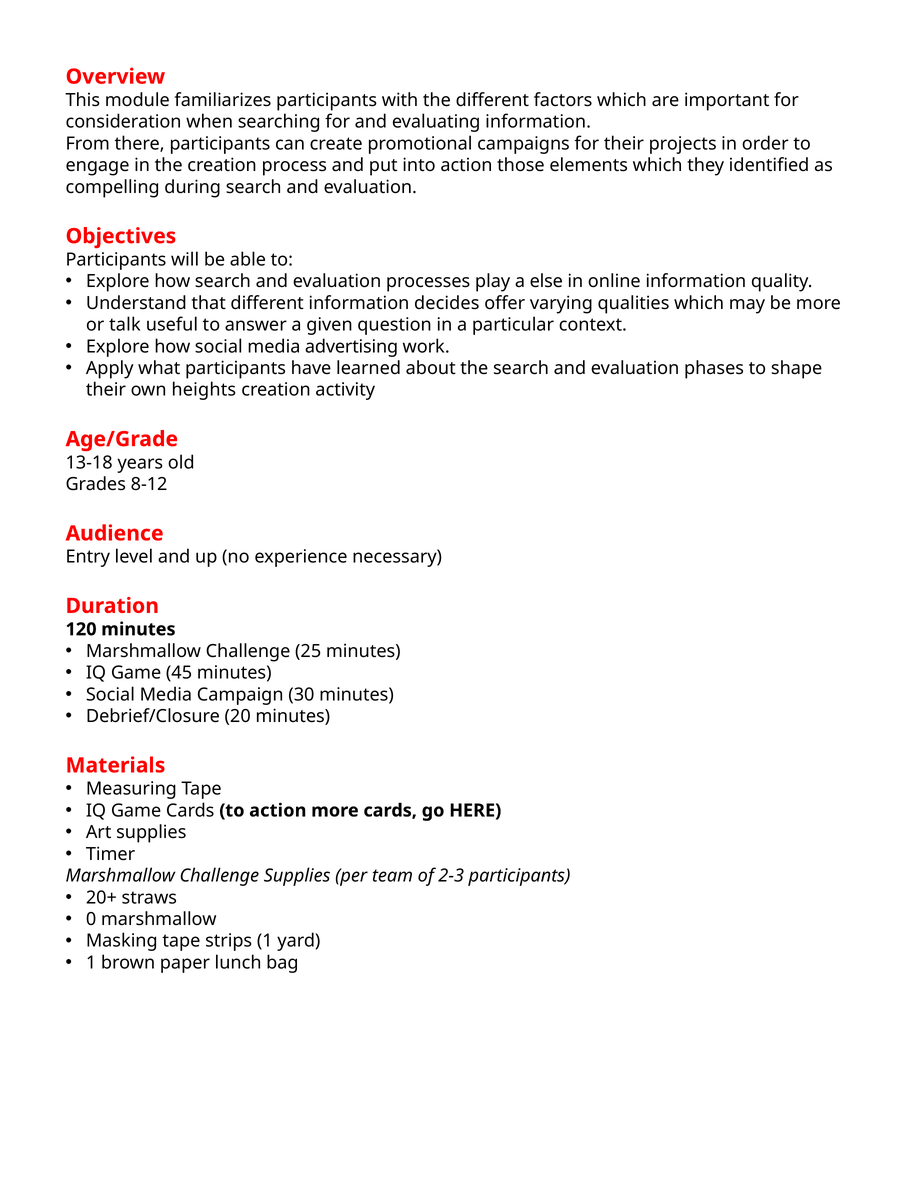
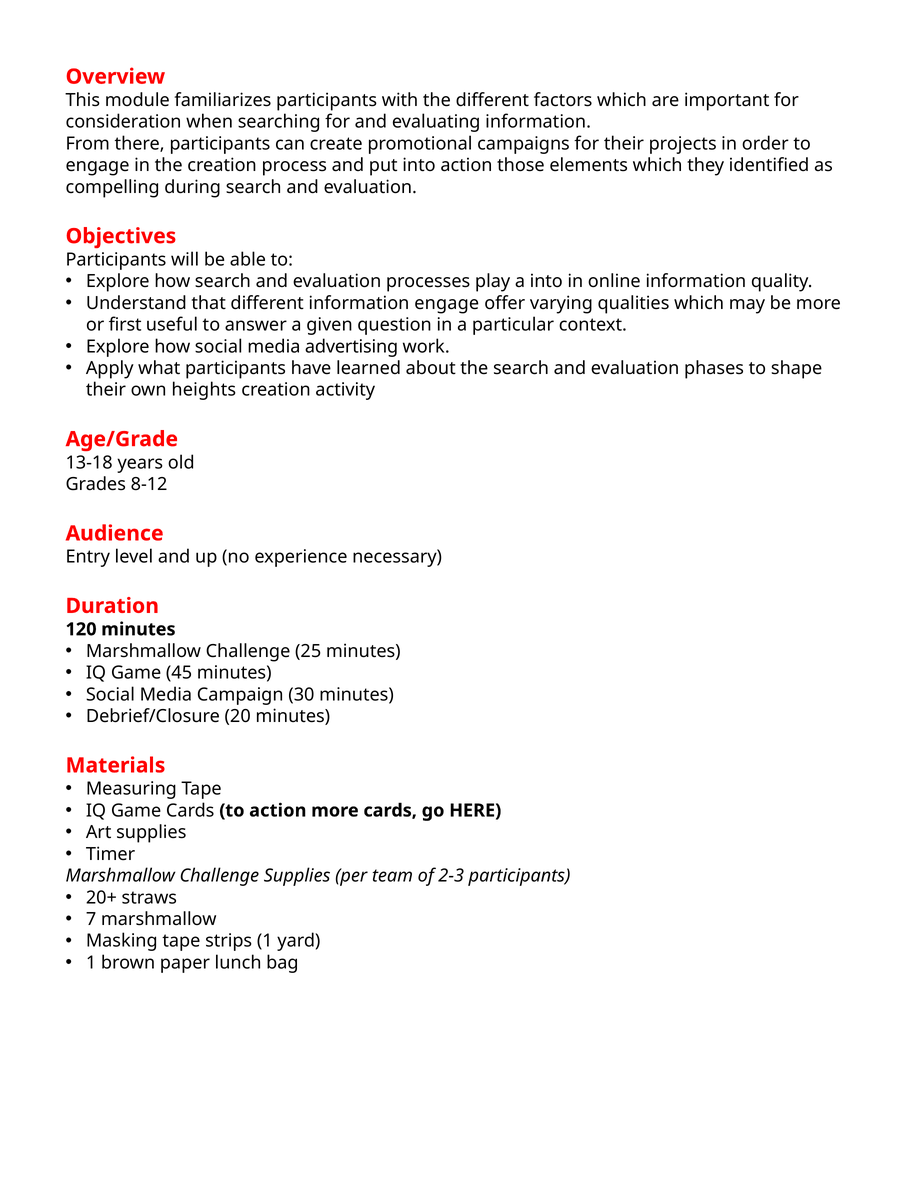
a else: else -> into
information decides: decides -> engage
talk: talk -> first
0: 0 -> 7
